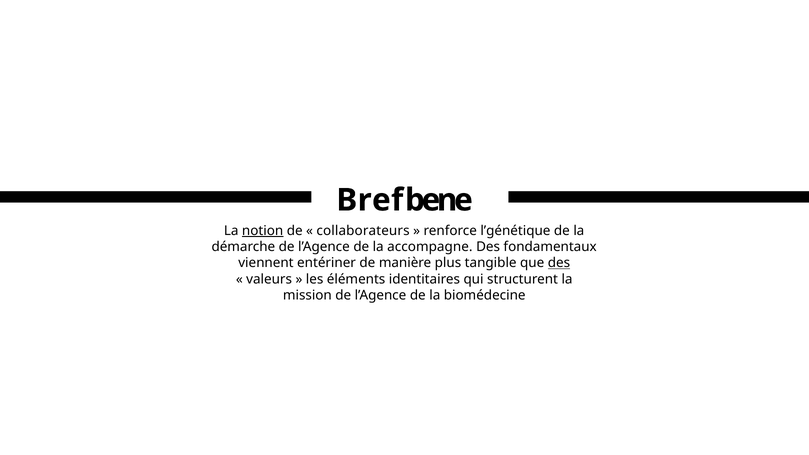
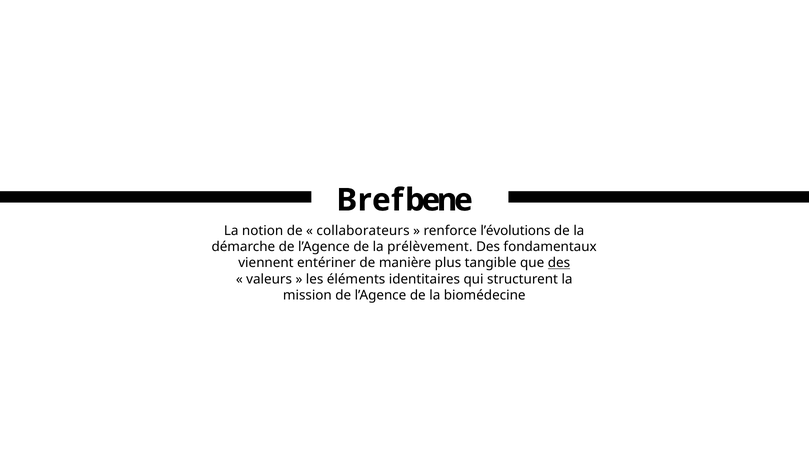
notion underline: present -> none
l’génétique: l’génétique -> l’évolutions
accompagne: accompagne -> prélèvement
